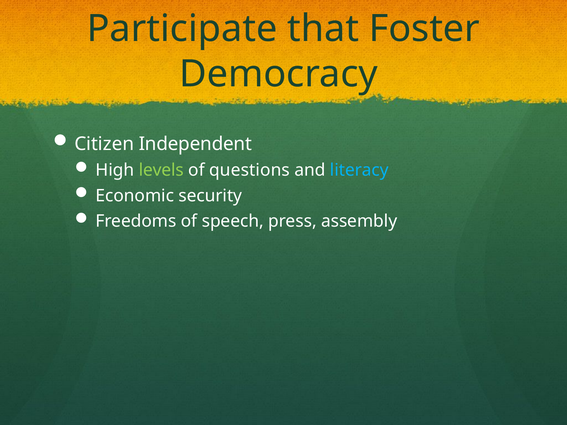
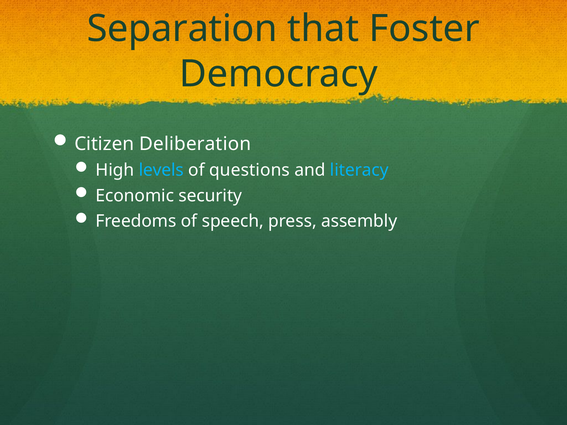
Participate: Participate -> Separation
Independent: Independent -> Deliberation
levels colour: light green -> light blue
